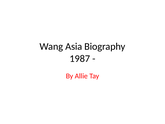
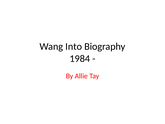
Asia: Asia -> Into
1987: 1987 -> 1984
